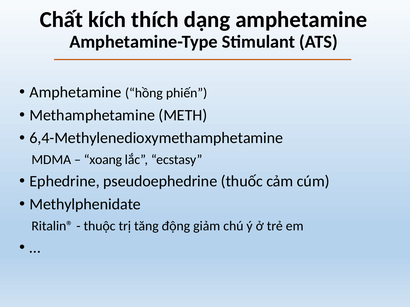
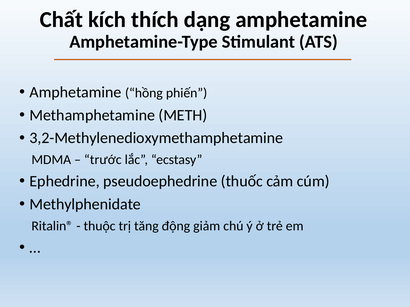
6,4-Methylenedioxymethamphetamine: 6,4-Methylenedioxymethamphetamine -> 3,2-Methylenedioxymethamphetamine
xoang: xoang -> trước
